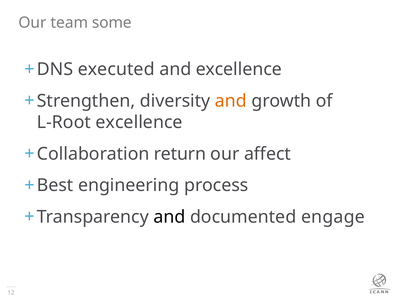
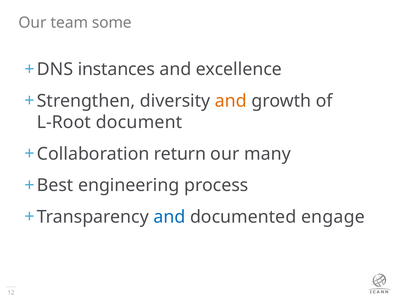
executed: executed -> instances
L-Root excellence: excellence -> document
affect: affect -> many
and at (169, 217) colour: black -> blue
